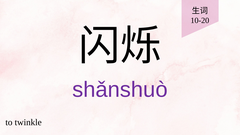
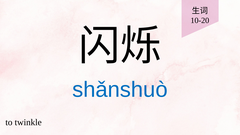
shǎnshuò colour: purple -> blue
